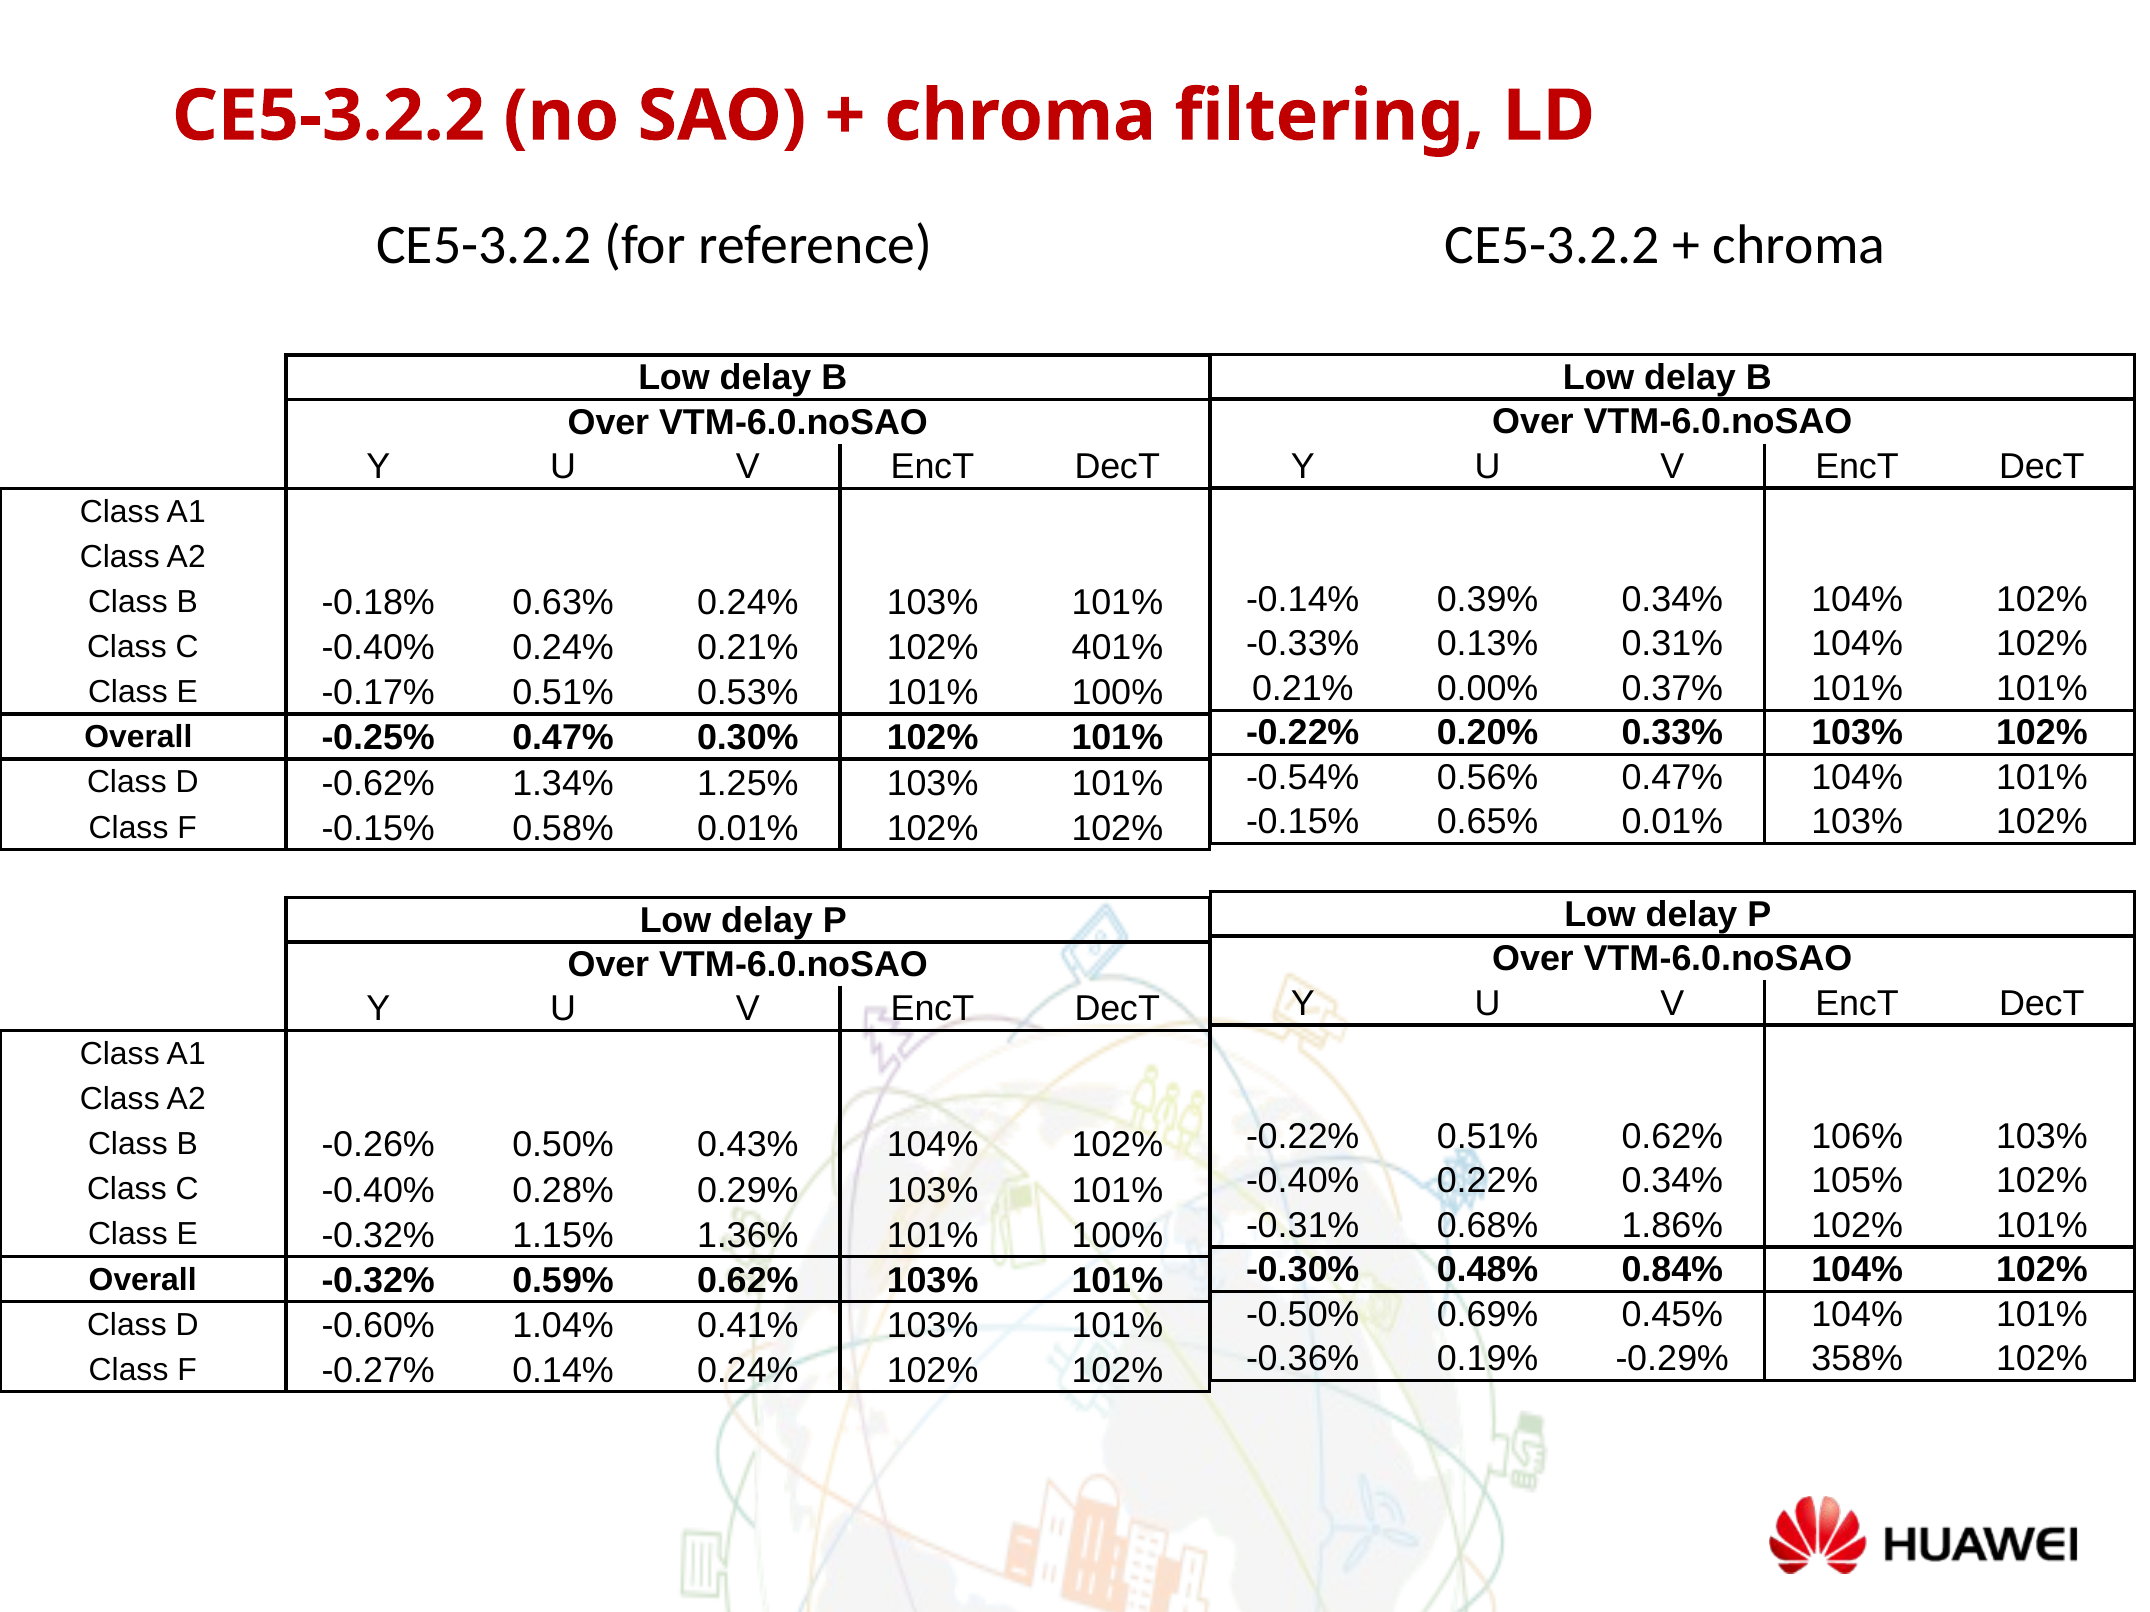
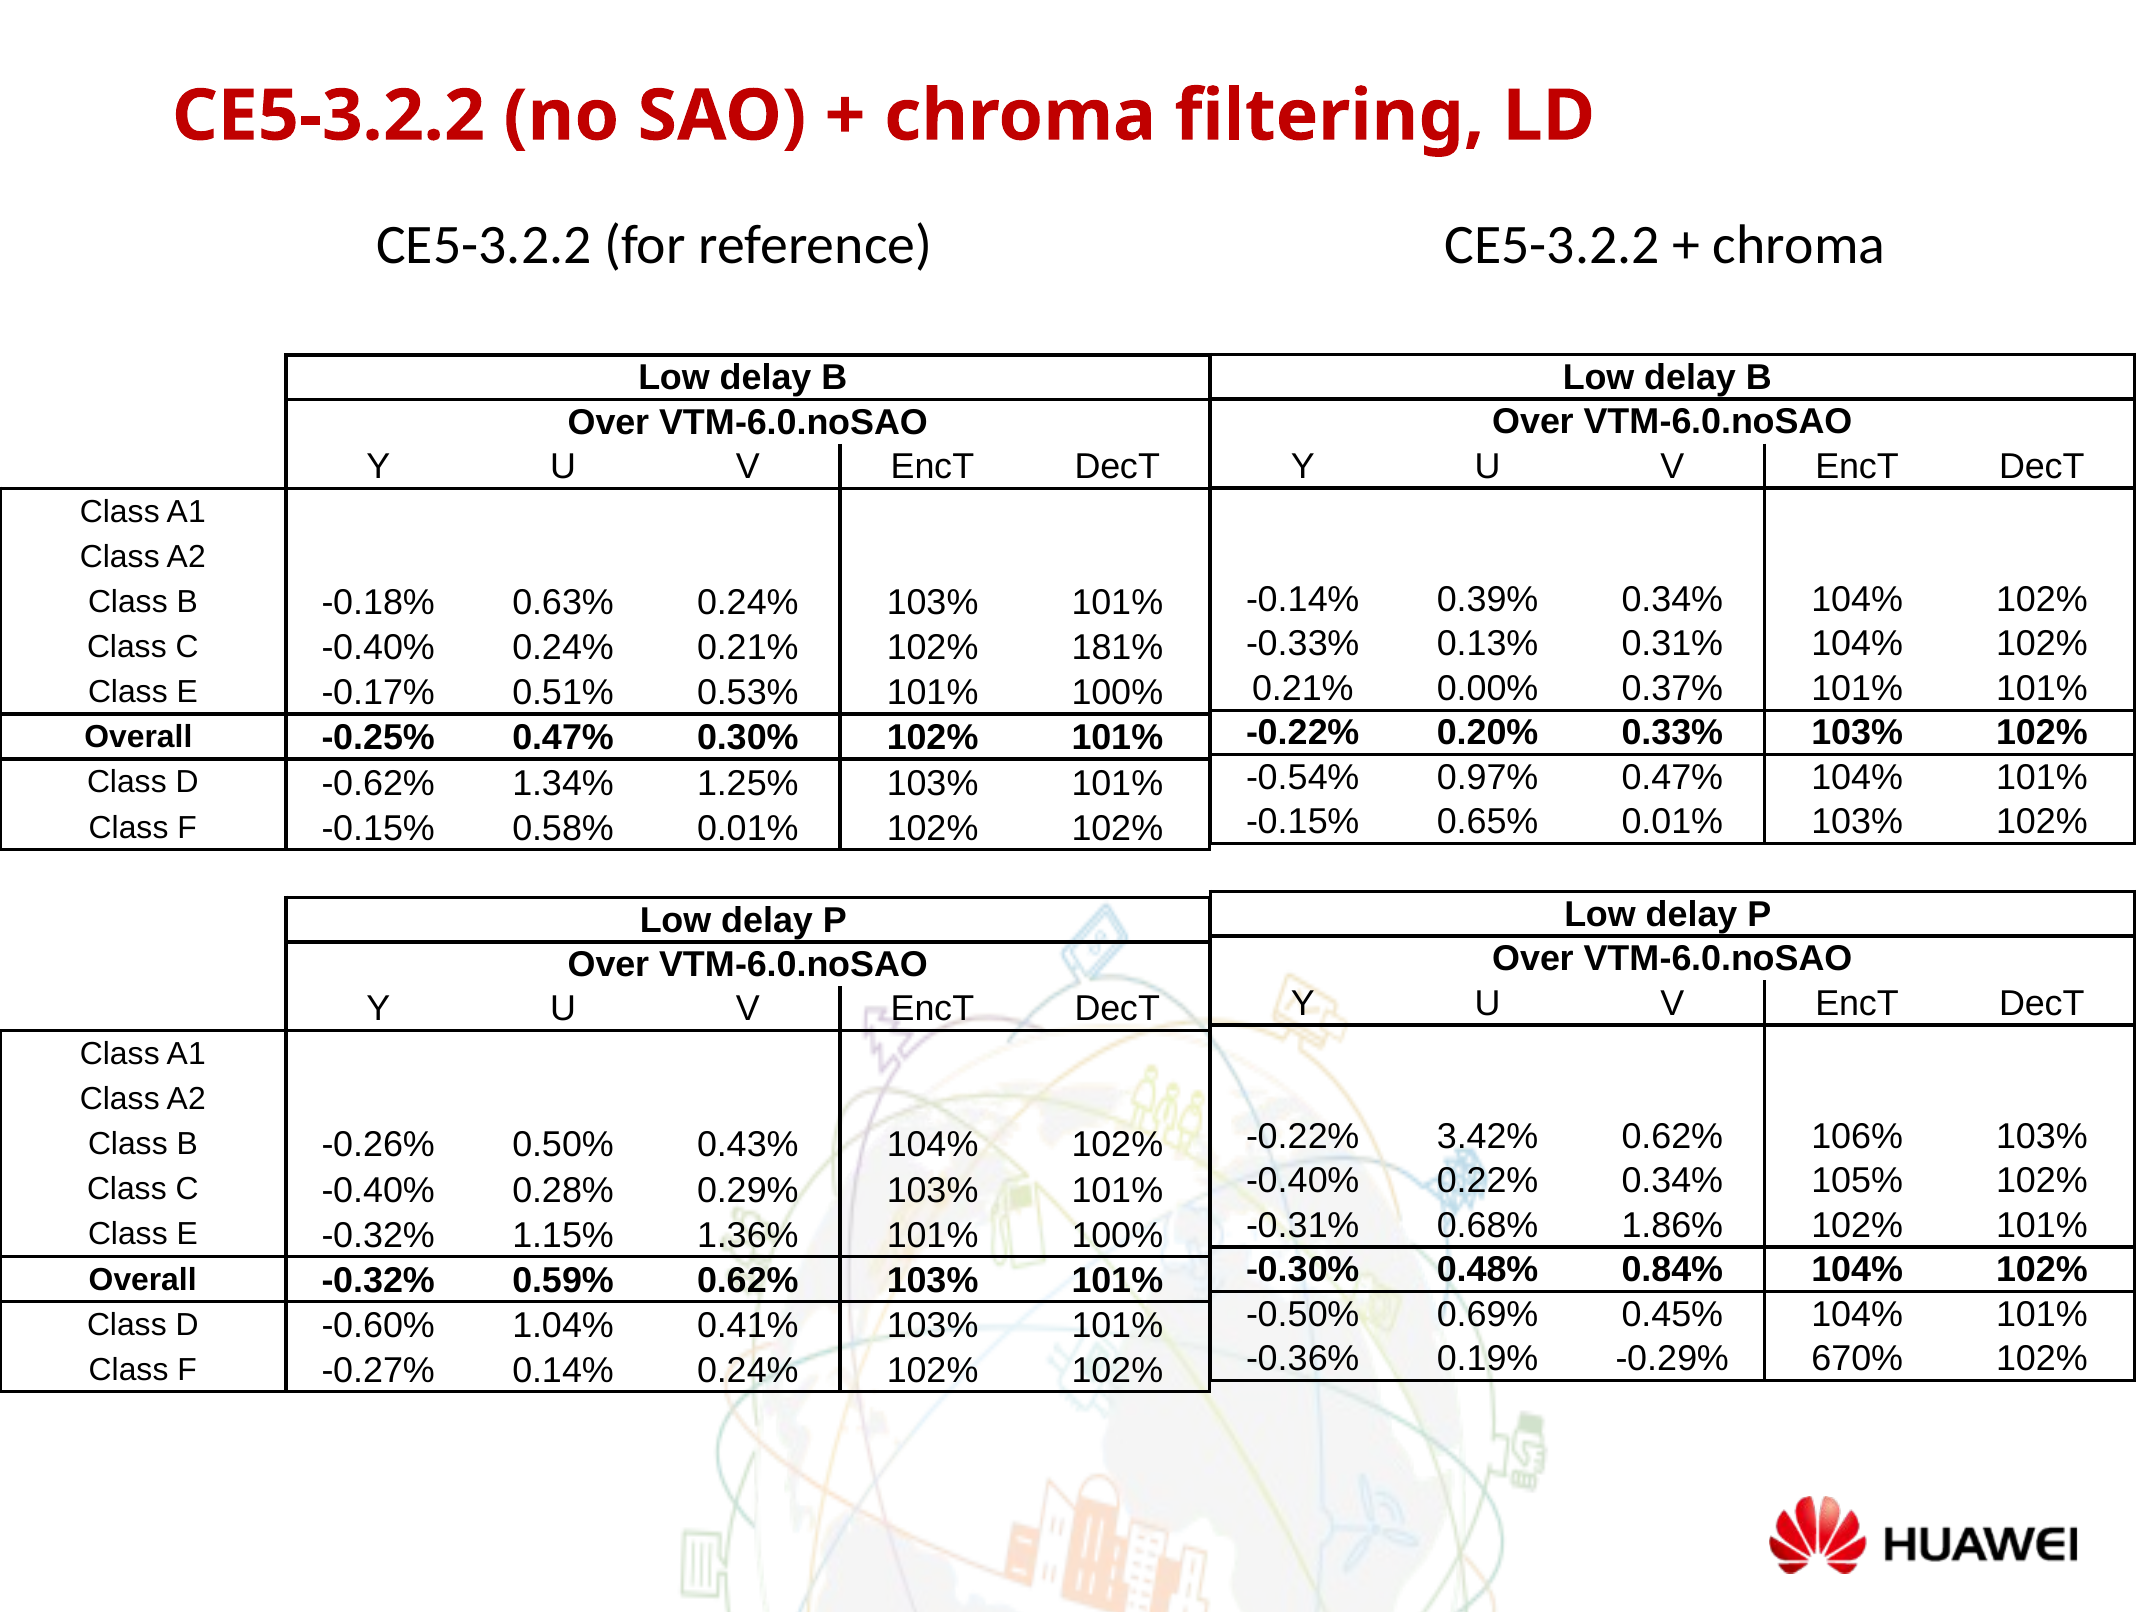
401%: 401% -> 181%
0.56%: 0.56% -> 0.97%
-0.22% 0.51%: 0.51% -> 3.42%
358%: 358% -> 670%
